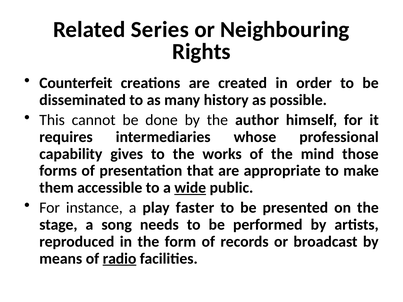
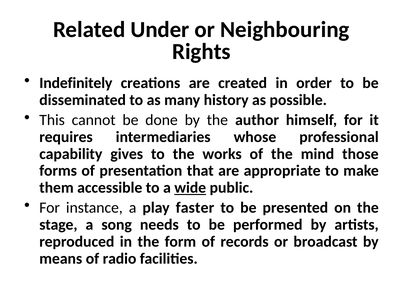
Series: Series -> Under
Counterfeit: Counterfeit -> Indefinitely
radio underline: present -> none
